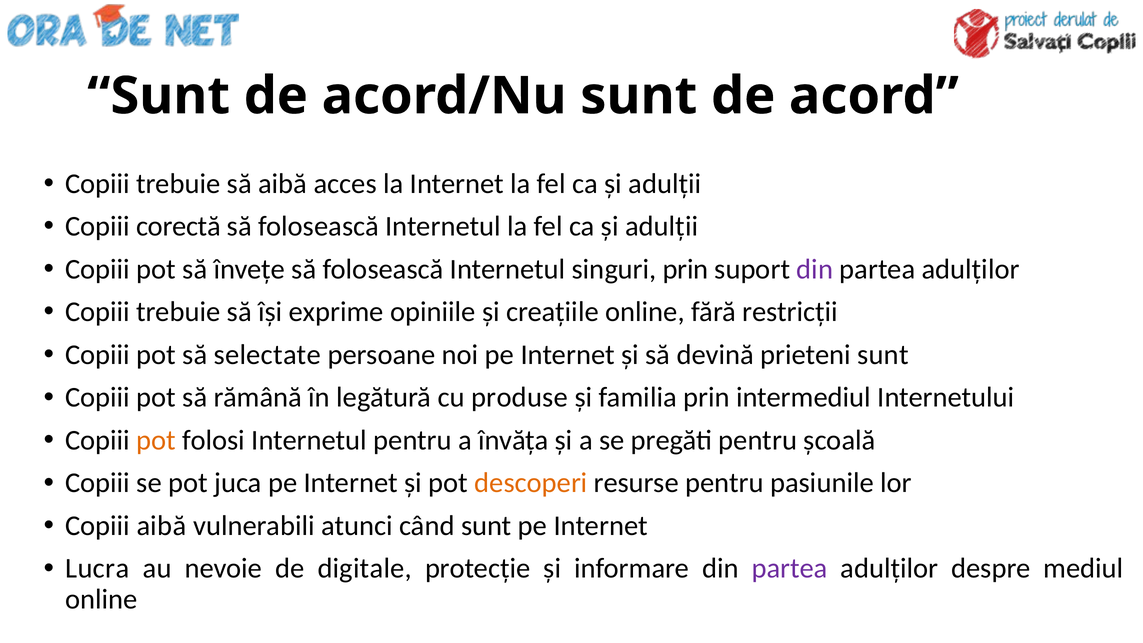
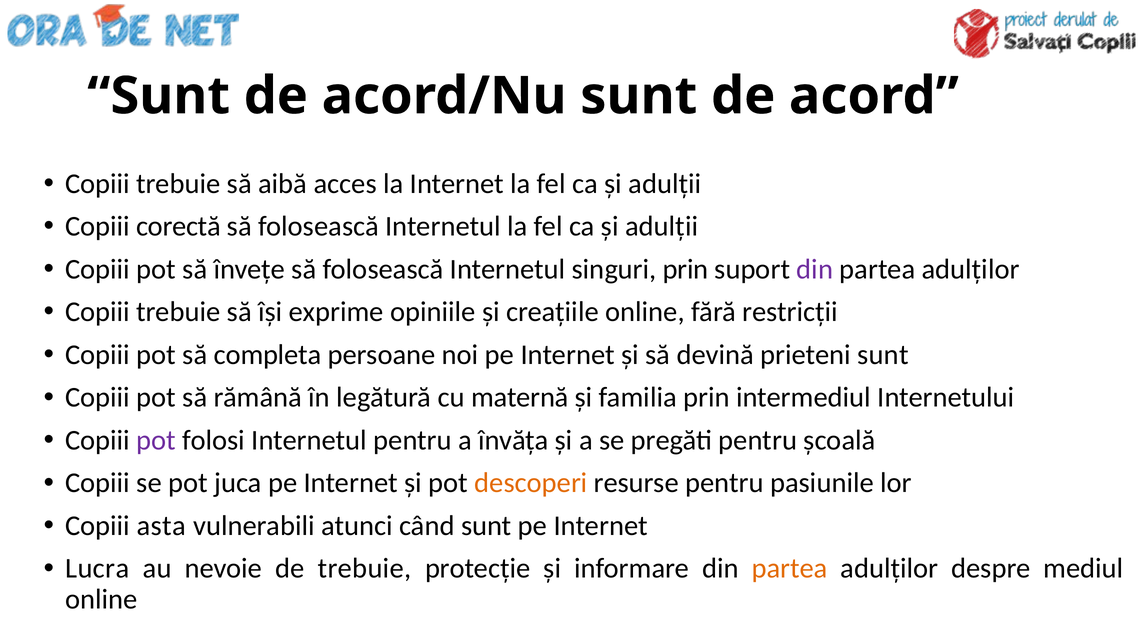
selectate: selectate -> completa
produse: produse -> maternă
pot at (156, 440) colour: orange -> purple
Copiii aibă: aibă -> asta
de digitale: digitale -> trebuie
partea at (789, 568) colour: purple -> orange
